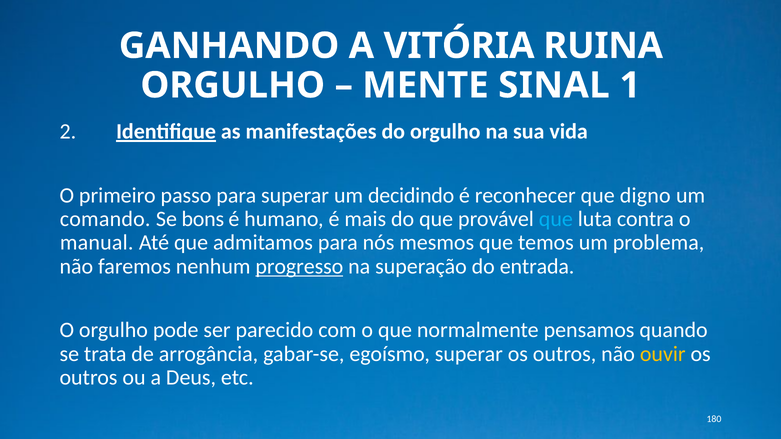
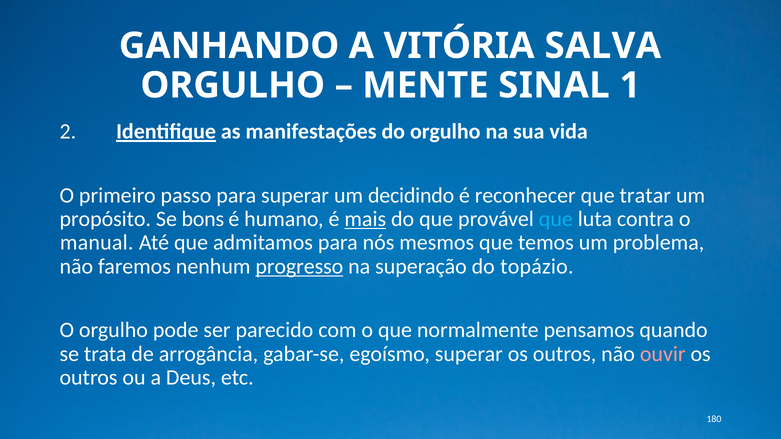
RUINA: RUINA -> SALVA
digno: digno -> tratar
comando: comando -> propósito
mais underline: none -> present
entrada: entrada -> topázio
ouvir colour: yellow -> pink
